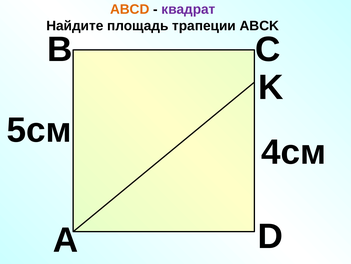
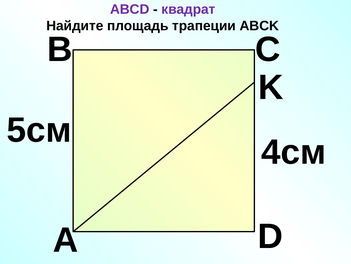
ABCD colour: orange -> purple
